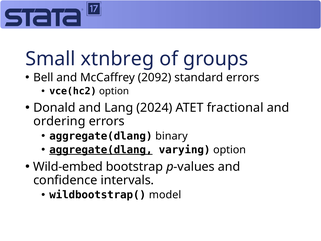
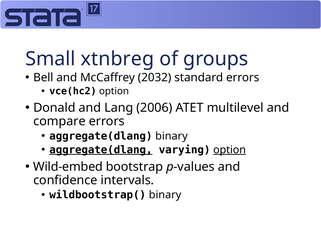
2092: 2092 -> 2032
2024: 2024 -> 2006
fractional: fractional -> multilevel
ordering: ordering -> compare
option at (230, 150) underline: none -> present
wildbootstrap( model: model -> binary
